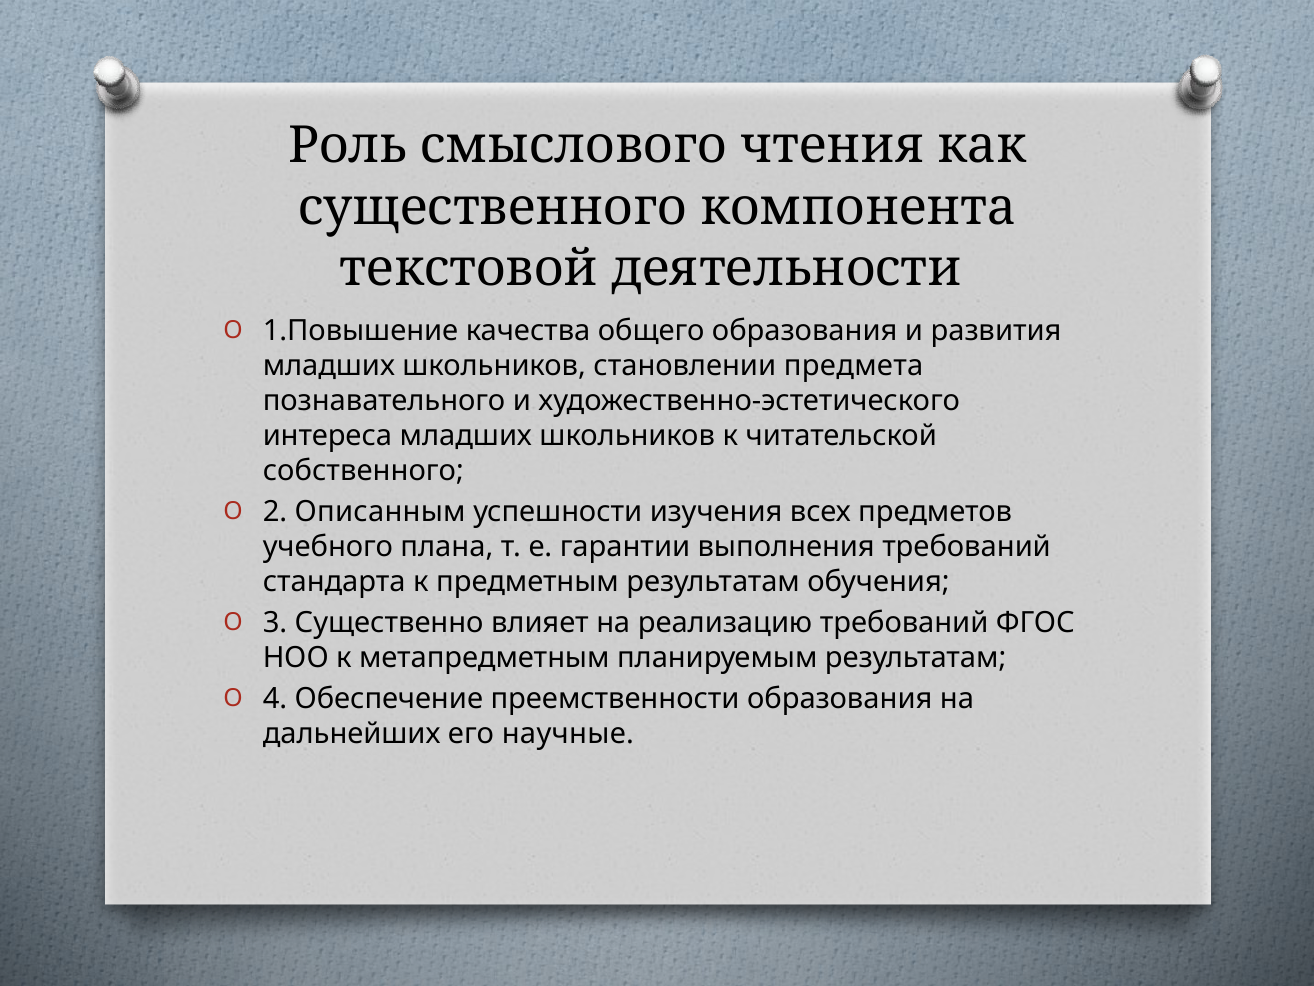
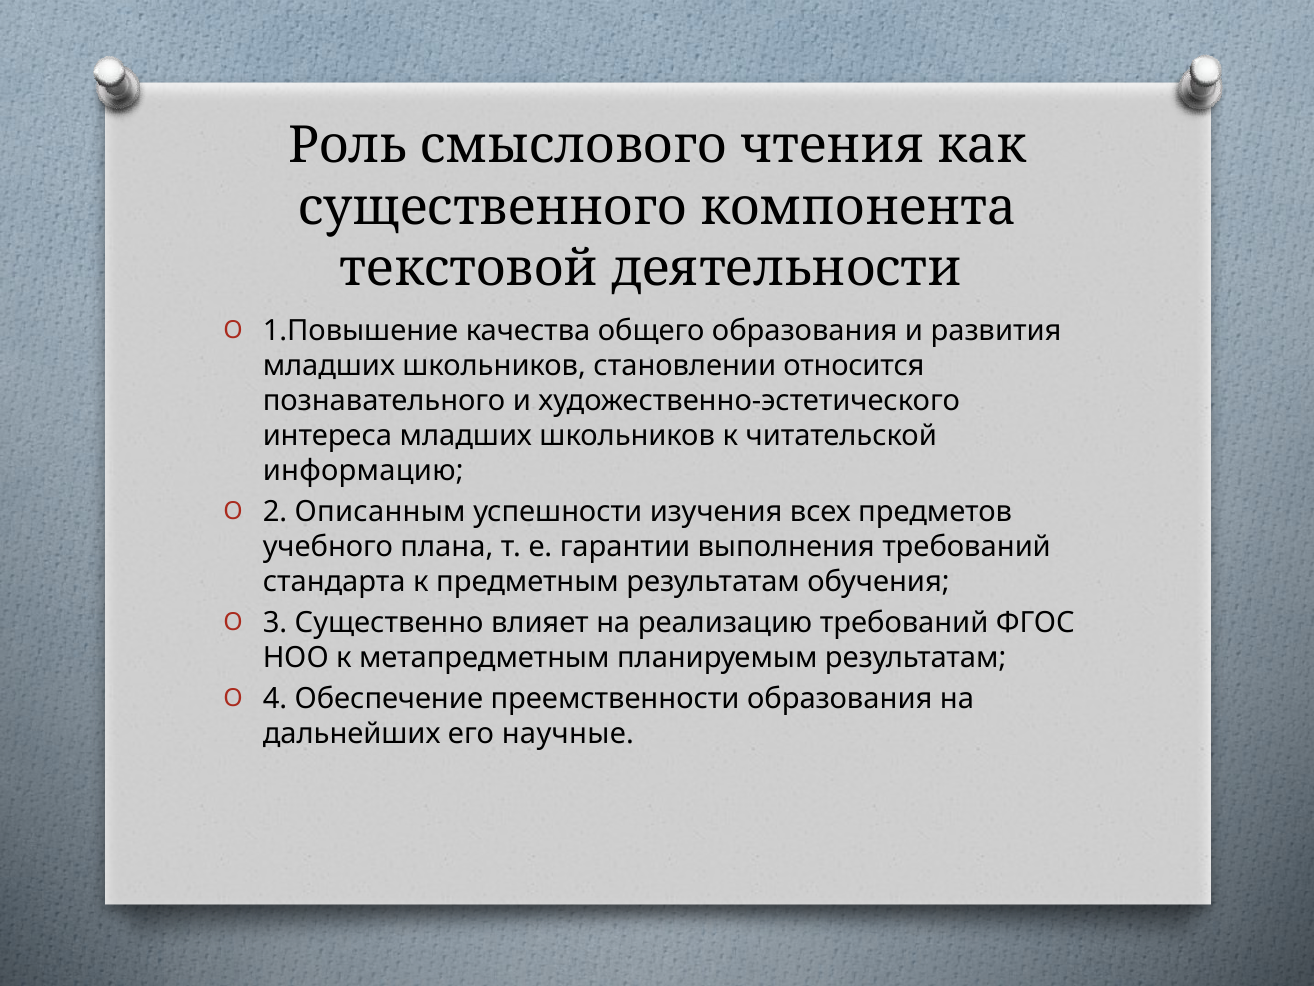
предмета: предмета -> относится
собственного: собственного -> информацию
